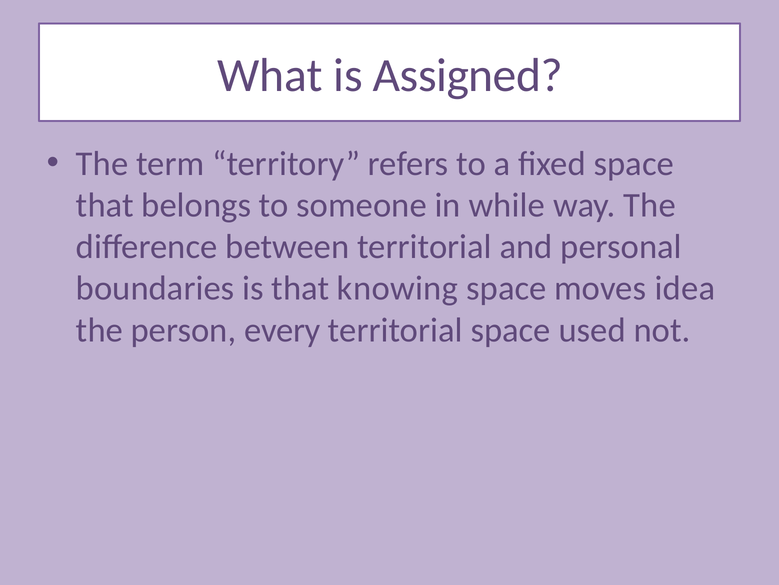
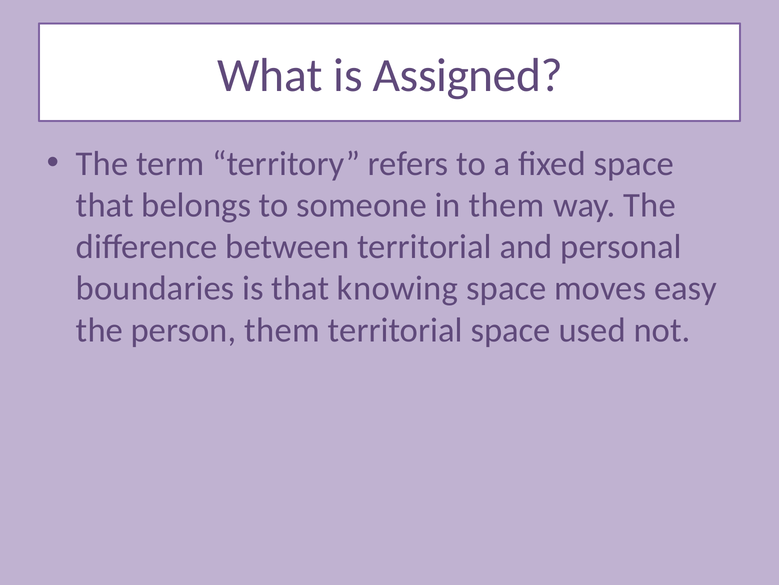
in while: while -> them
idea: idea -> easy
person every: every -> them
